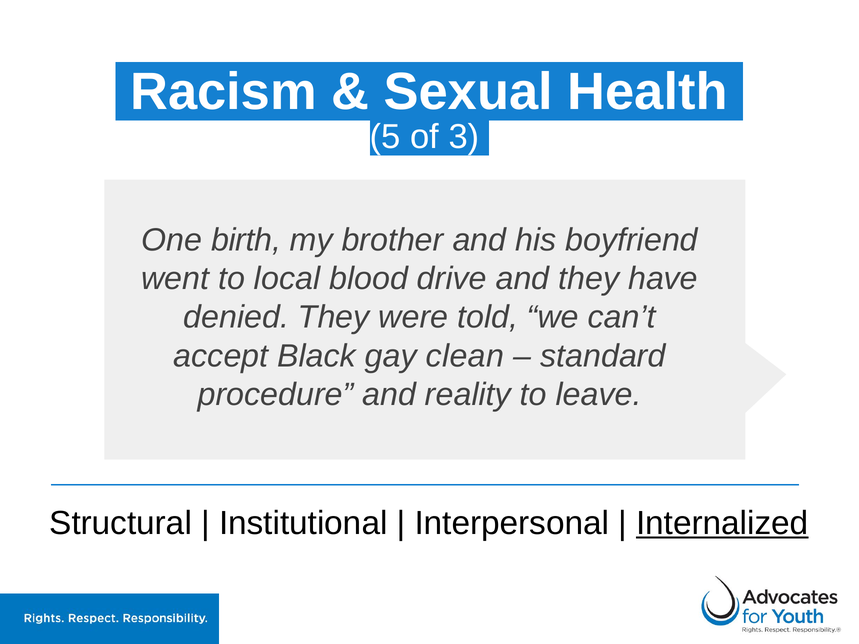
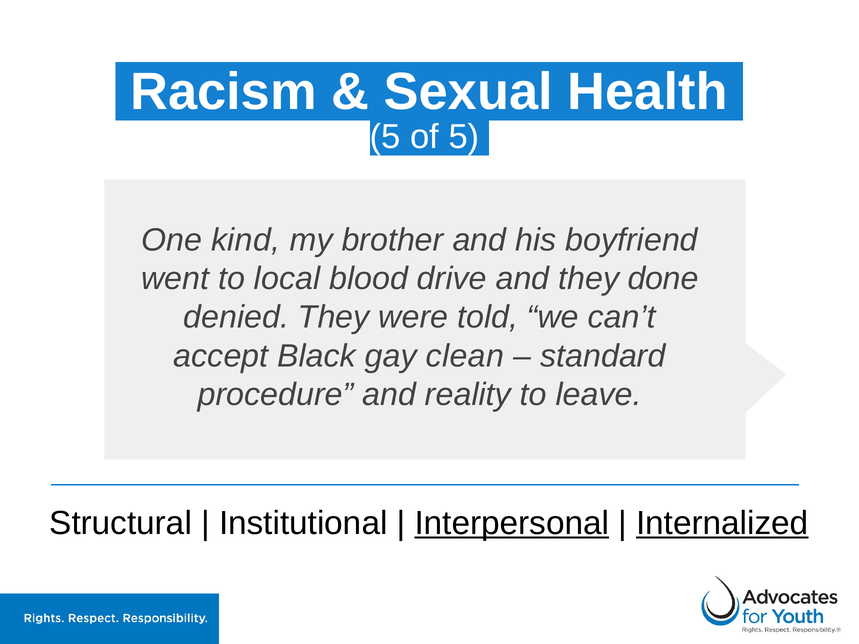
of 3: 3 -> 5
birth: birth -> kind
have: have -> done
Interpersonal underline: none -> present
